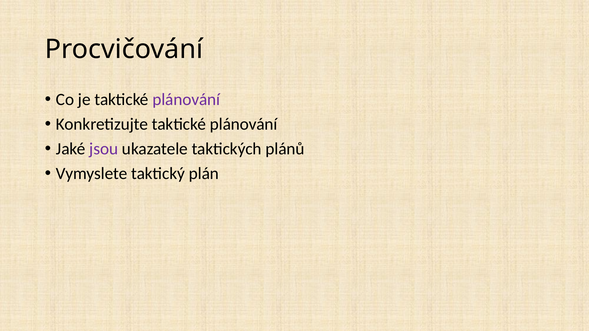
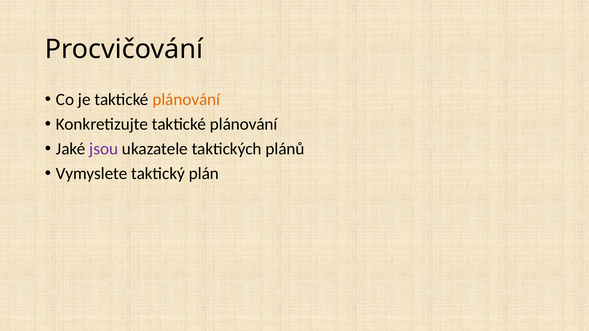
plánování at (186, 100) colour: purple -> orange
